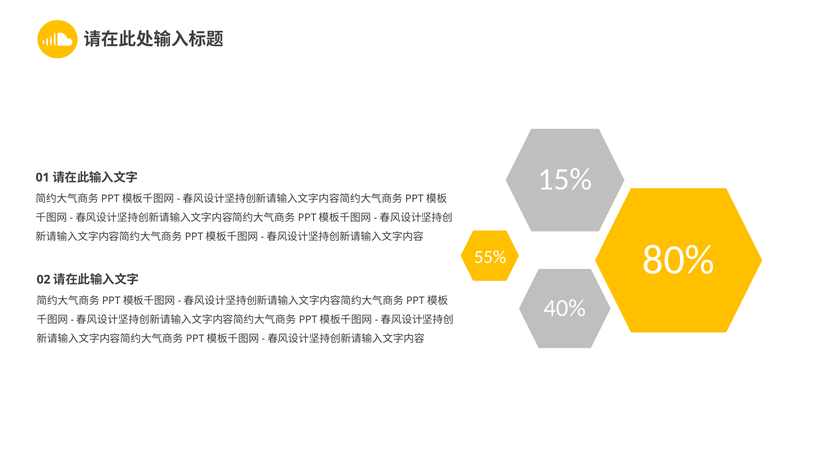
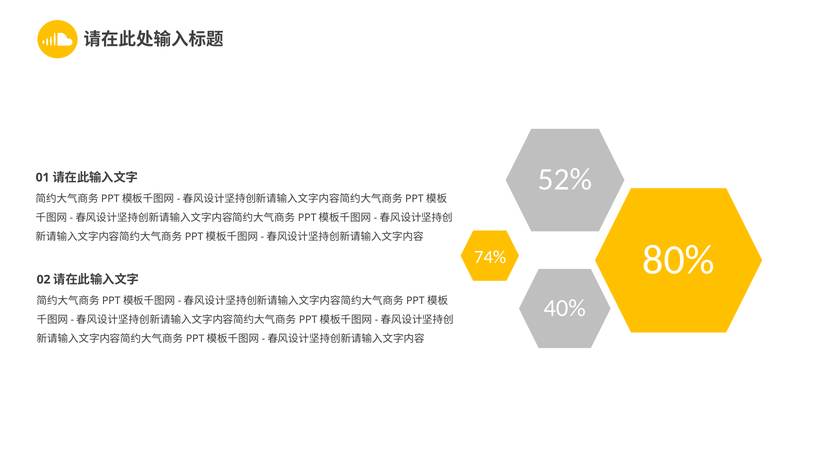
15%: 15% -> 52%
55%: 55% -> 74%
